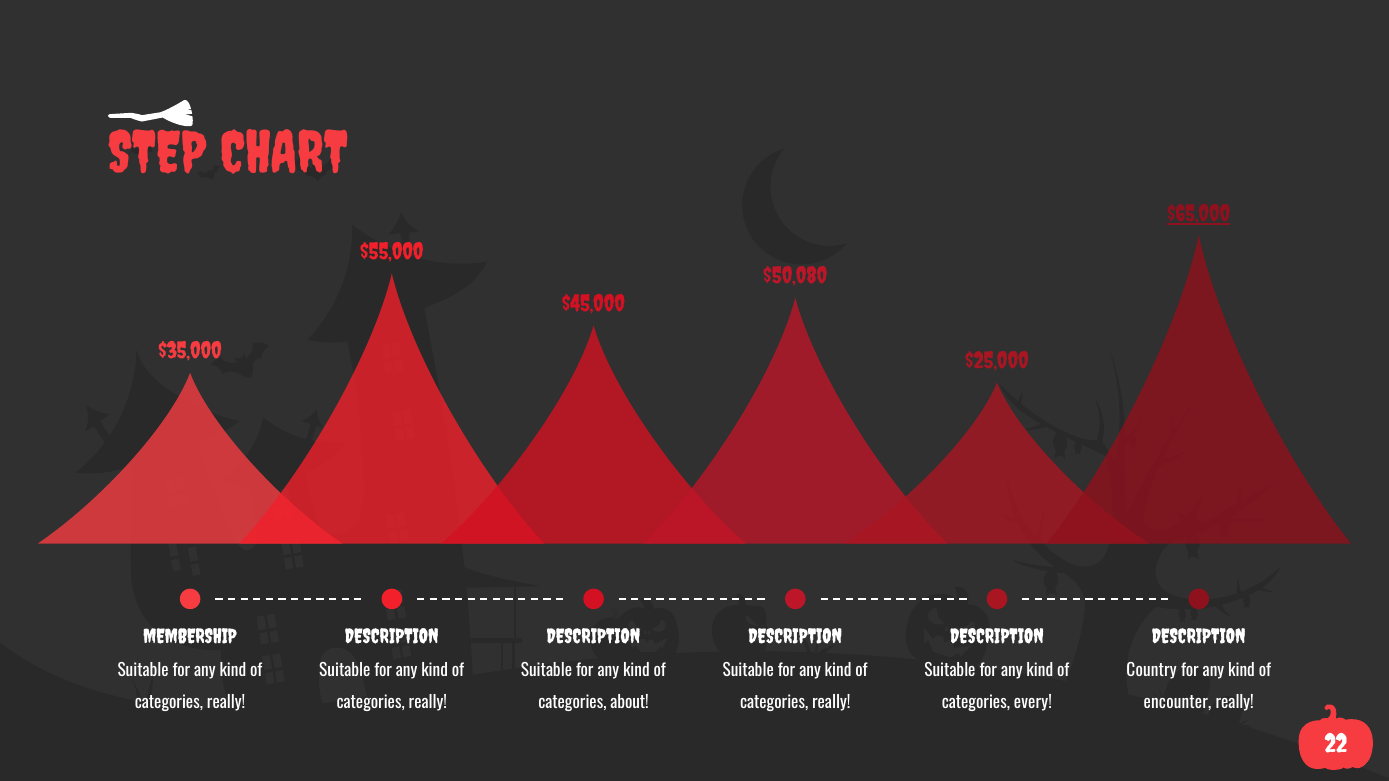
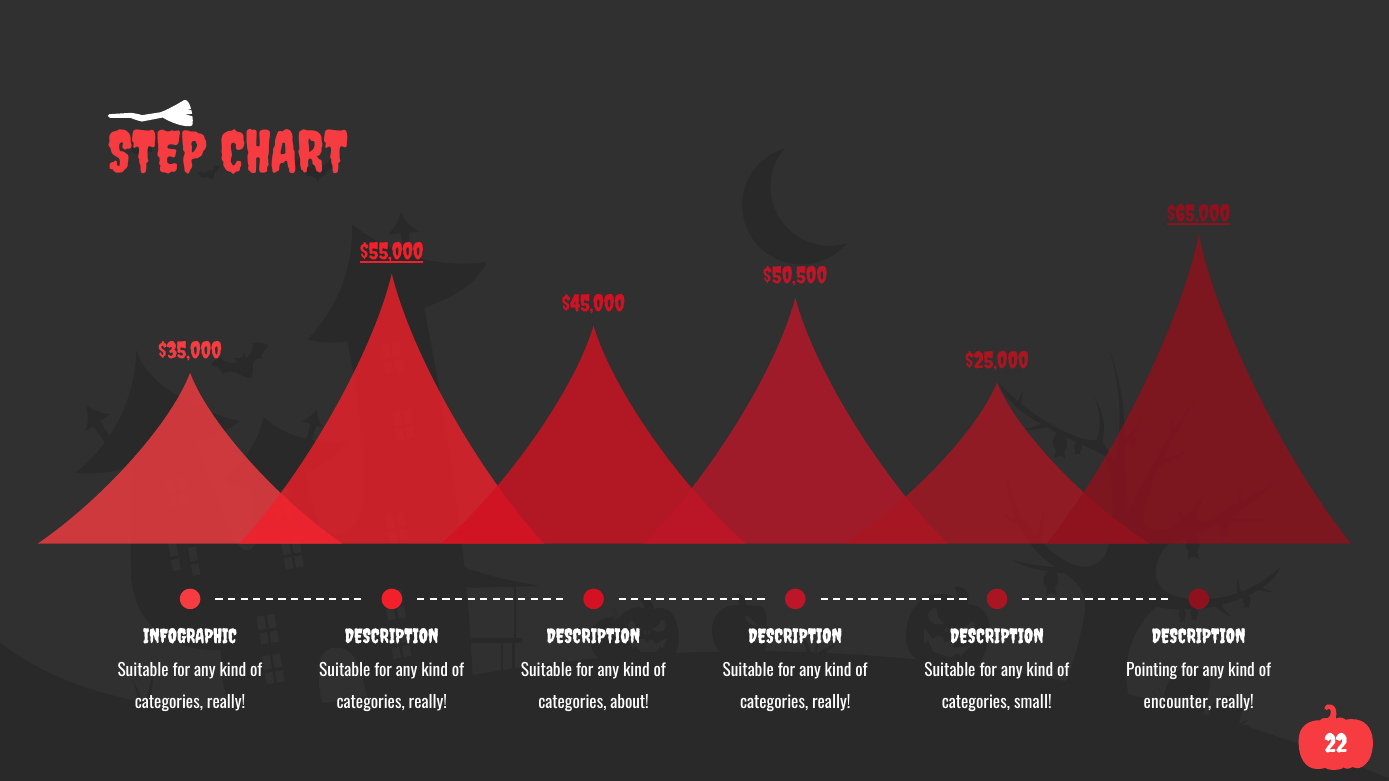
$55,000 underline: none -> present
$50,080: $50,080 -> $50,500
MEMBERSHIP: MEMBERSHIP -> INFOGRAPHIC
Country: Country -> Pointing
every: every -> small
